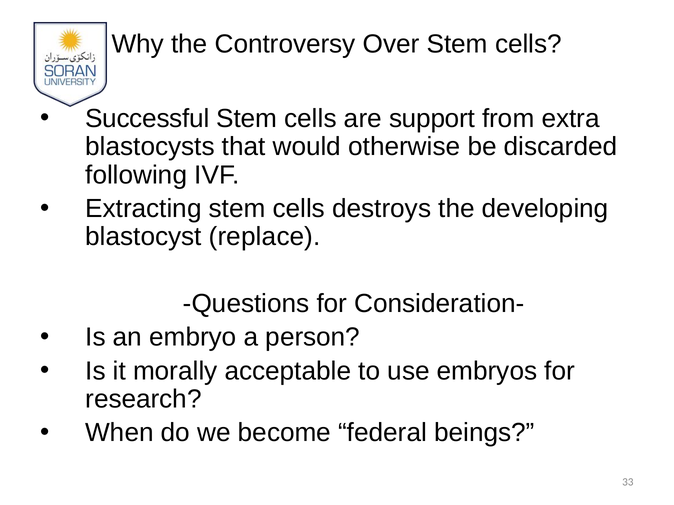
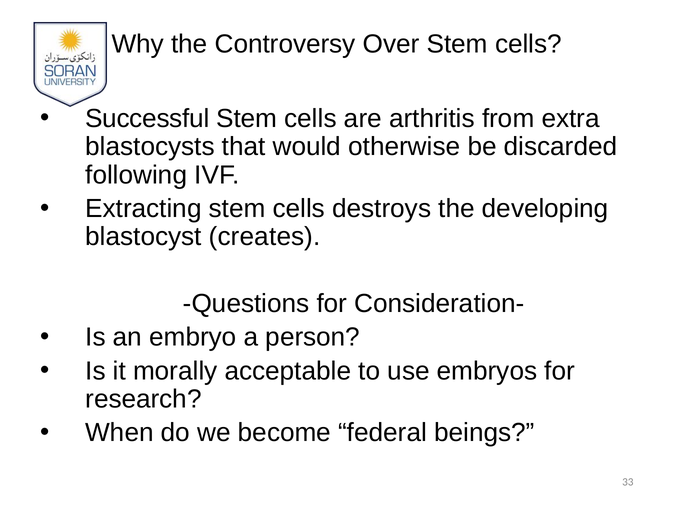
support: support -> arthritis
replace: replace -> creates
